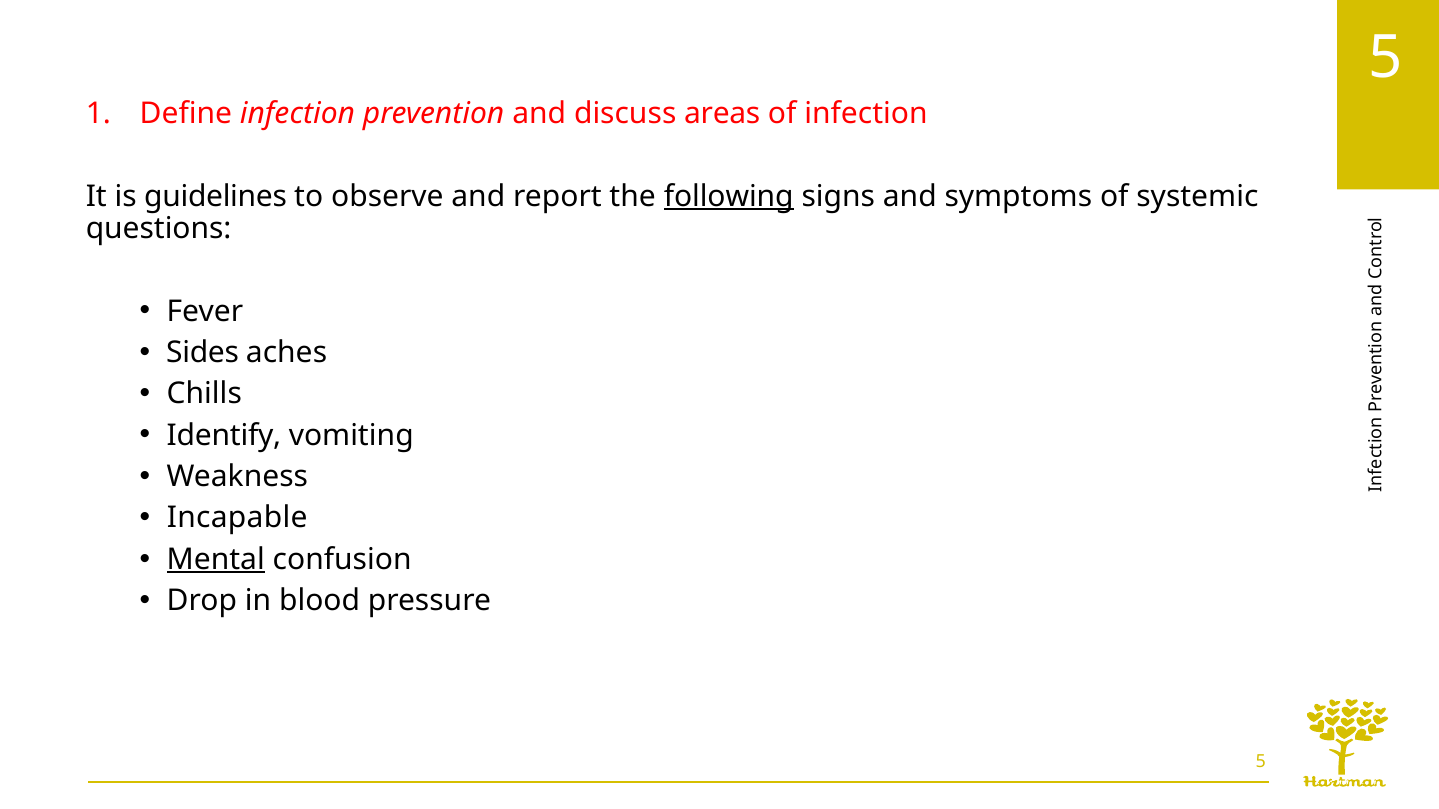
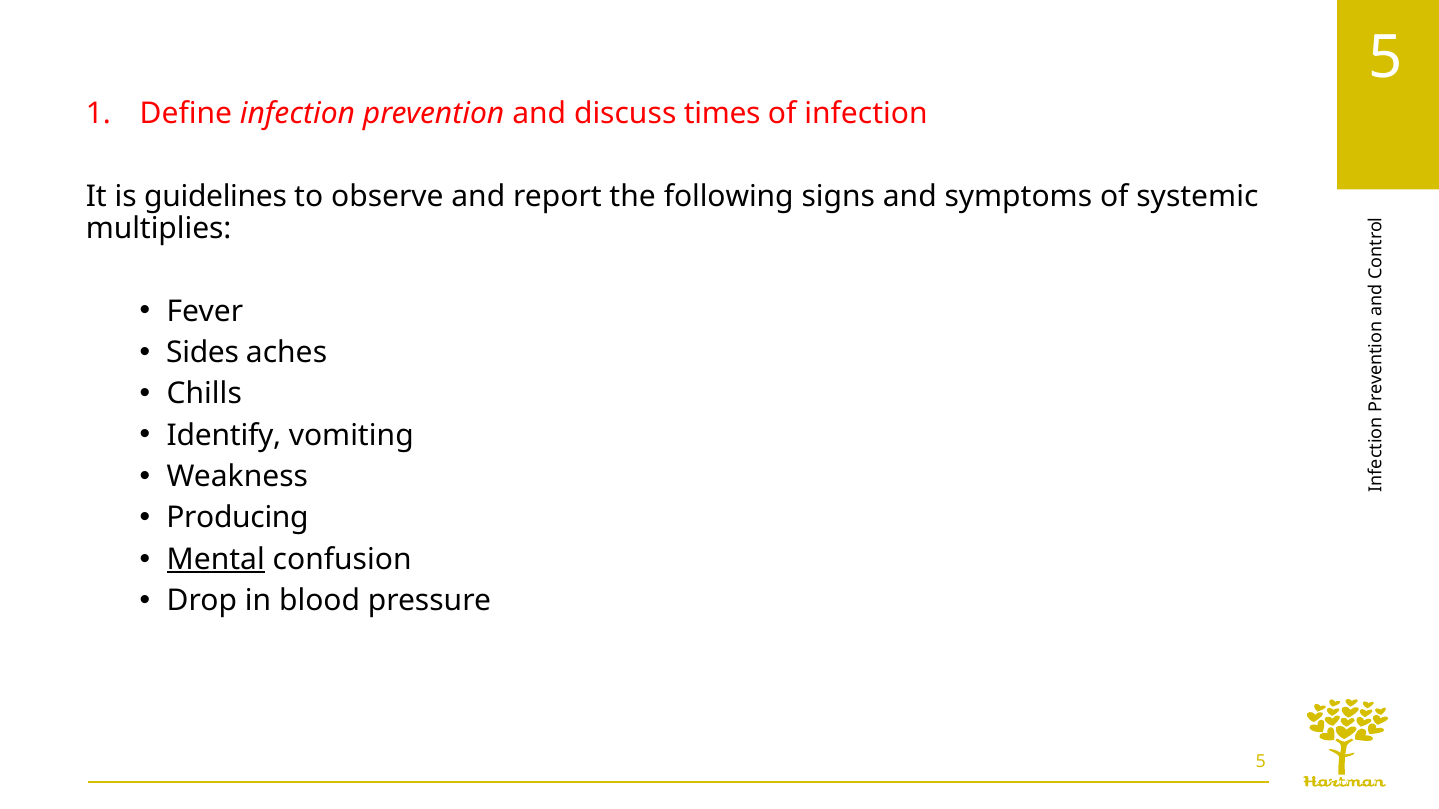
areas: areas -> times
following underline: present -> none
questions: questions -> multiplies
Incapable: Incapable -> Producing
